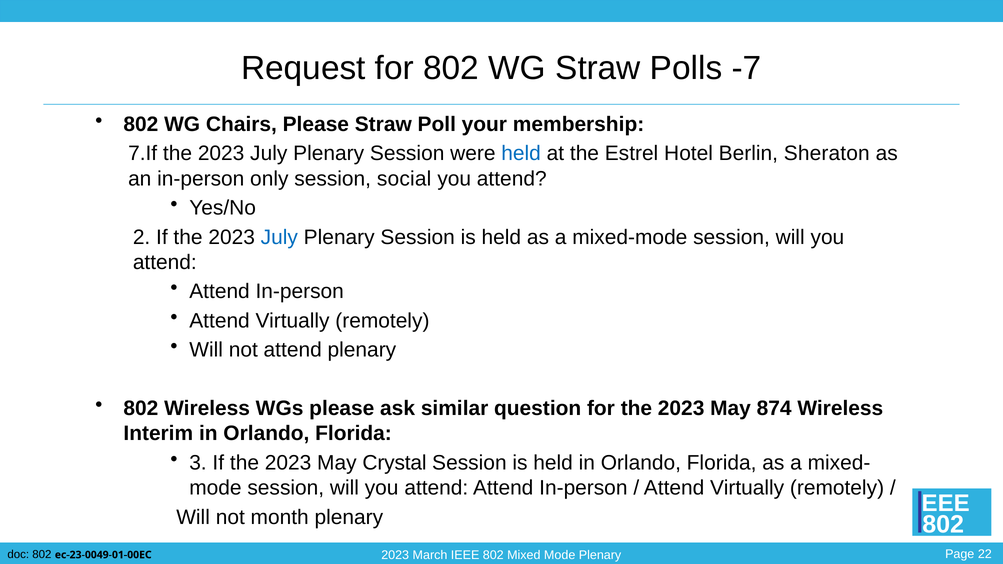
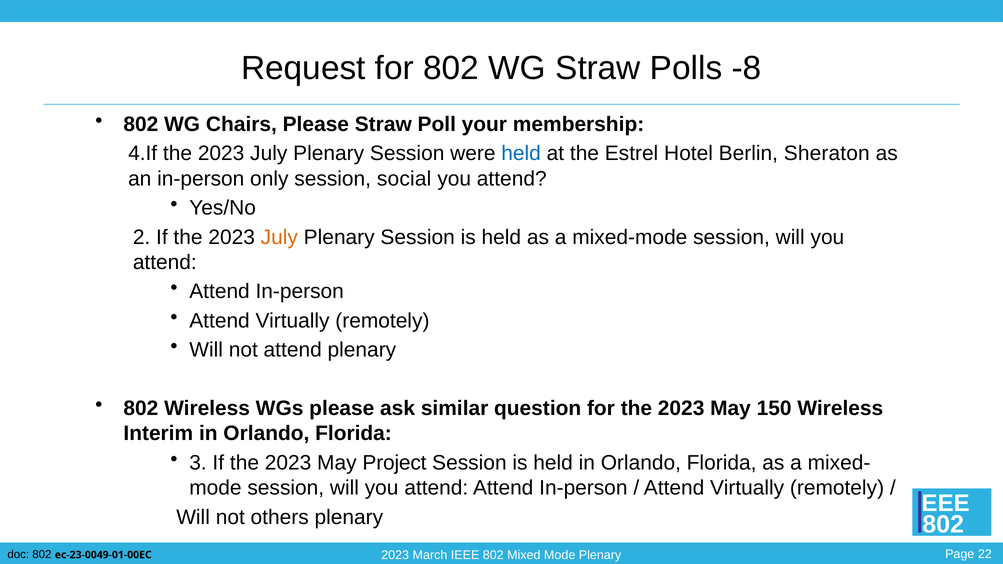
-7: -7 -> -8
7.If: 7.If -> 4.If
July at (279, 237) colour: blue -> orange
874: 874 -> 150
Crystal: Crystal -> Project
month: month -> others
